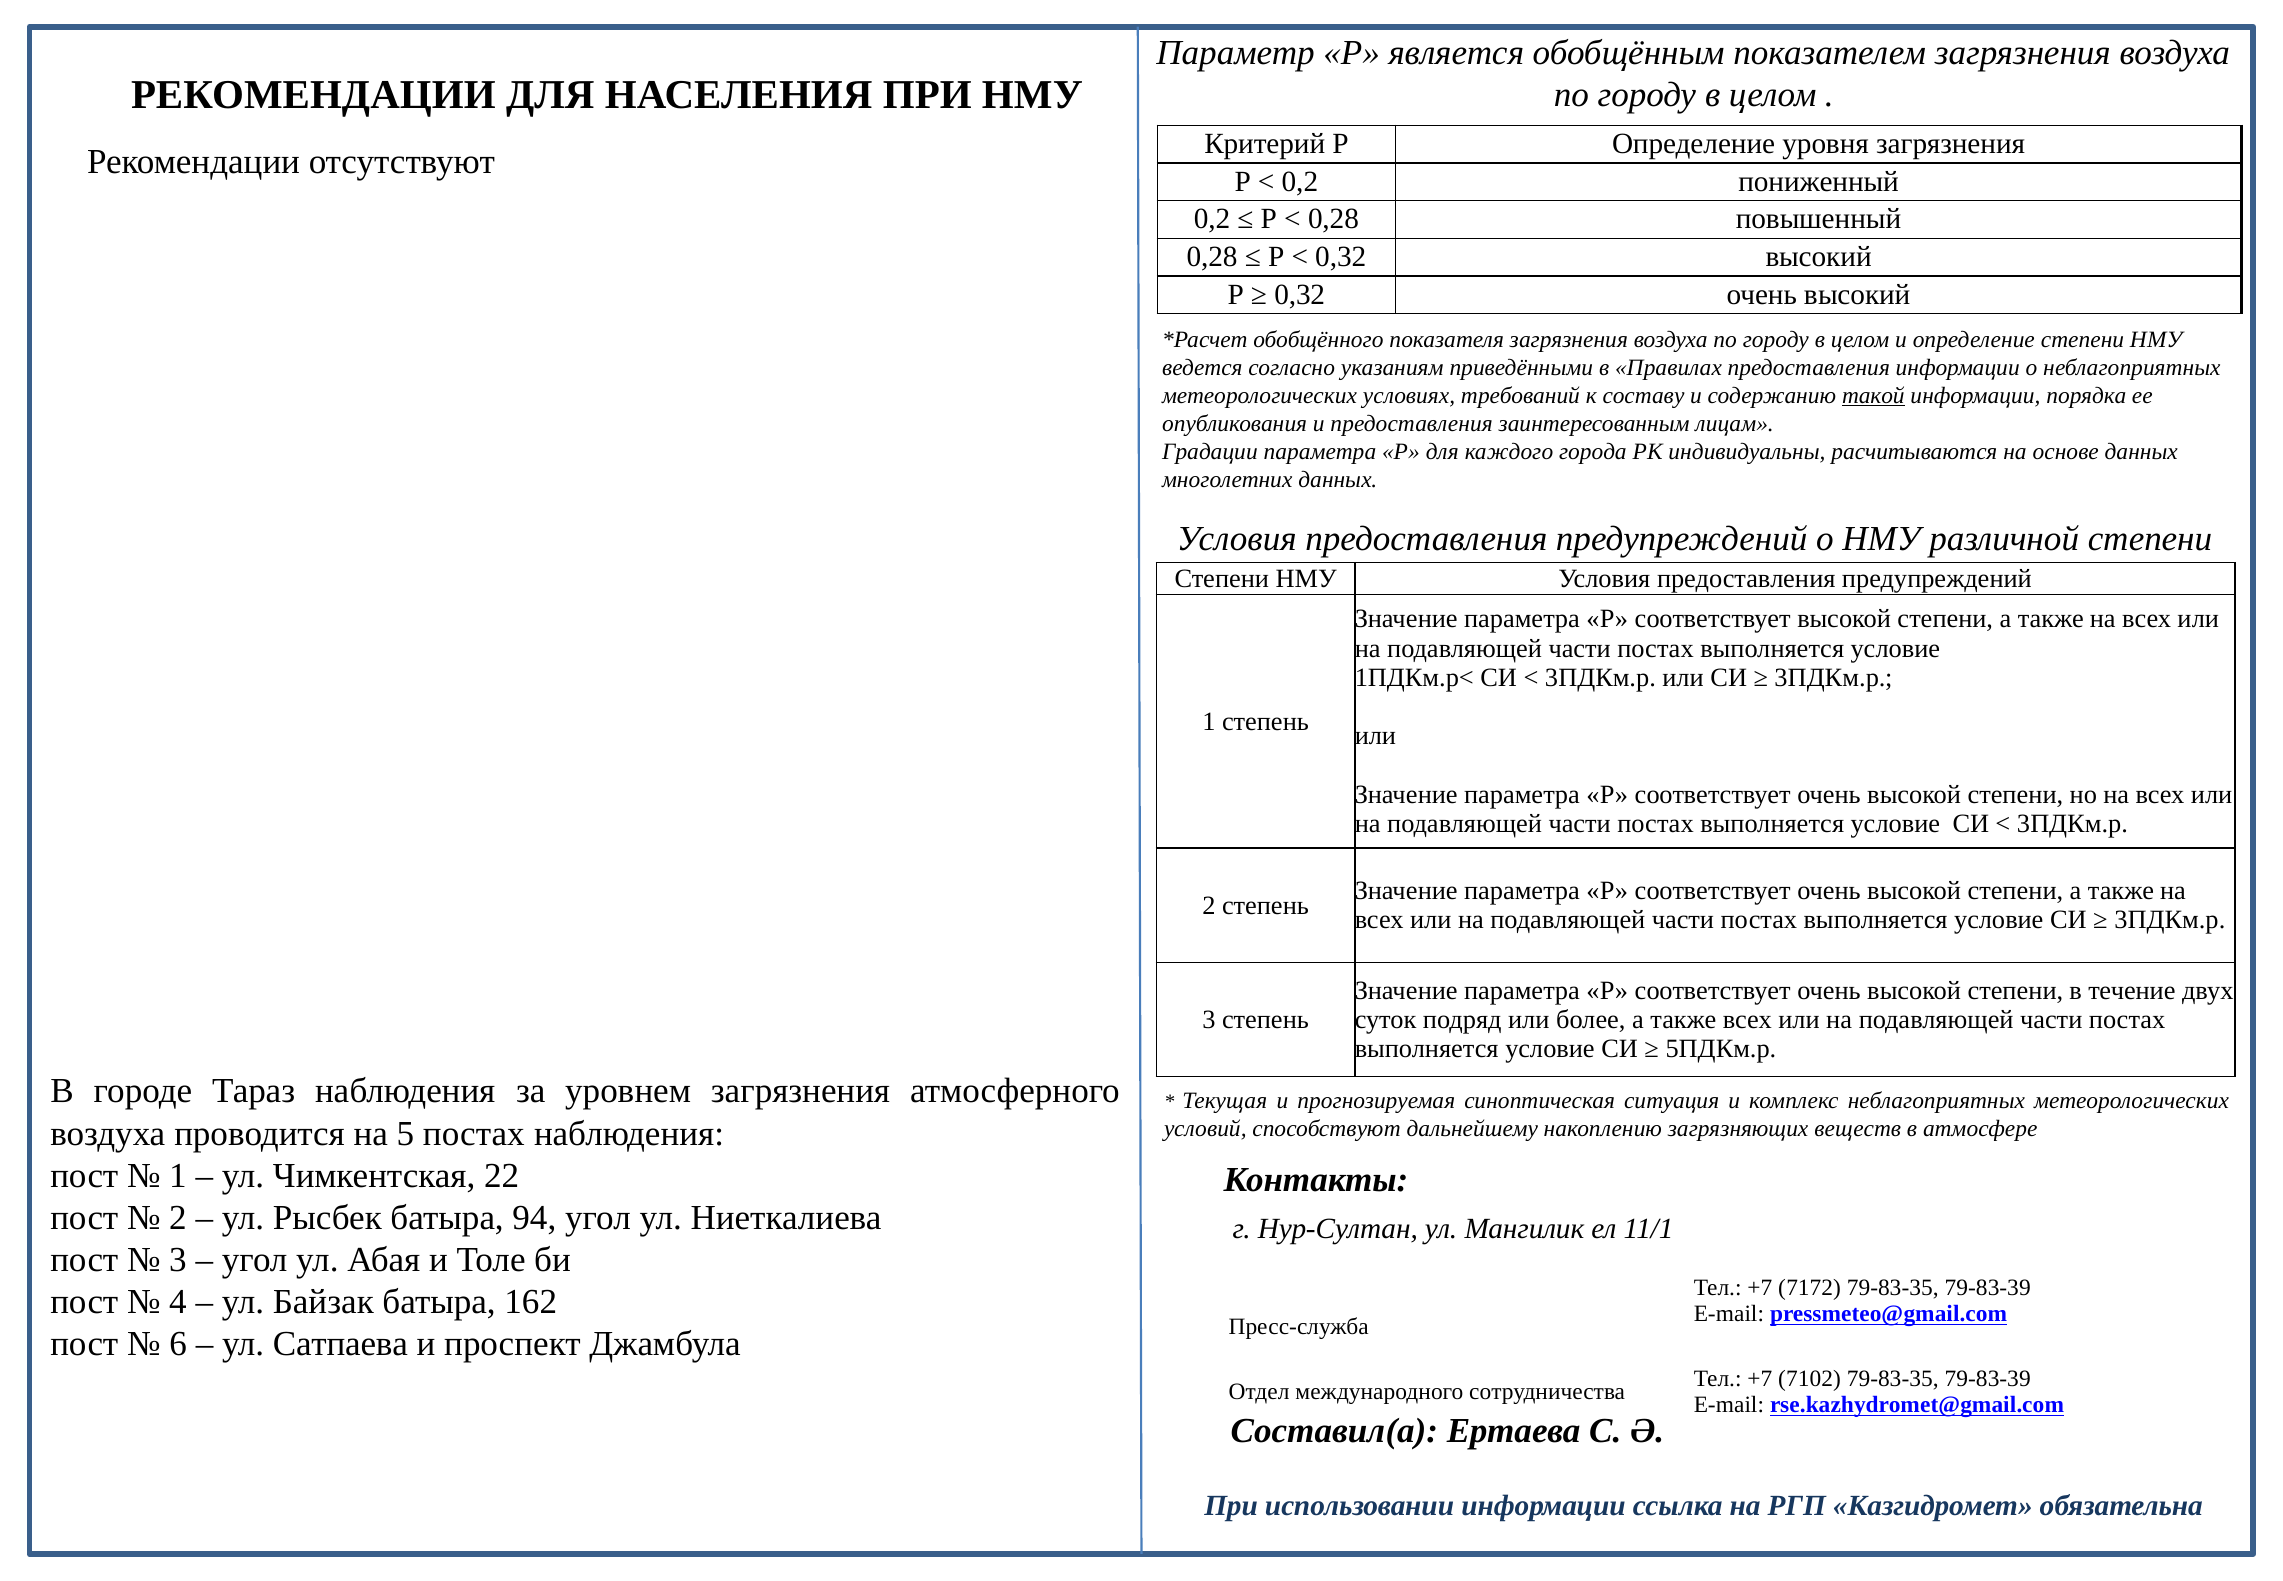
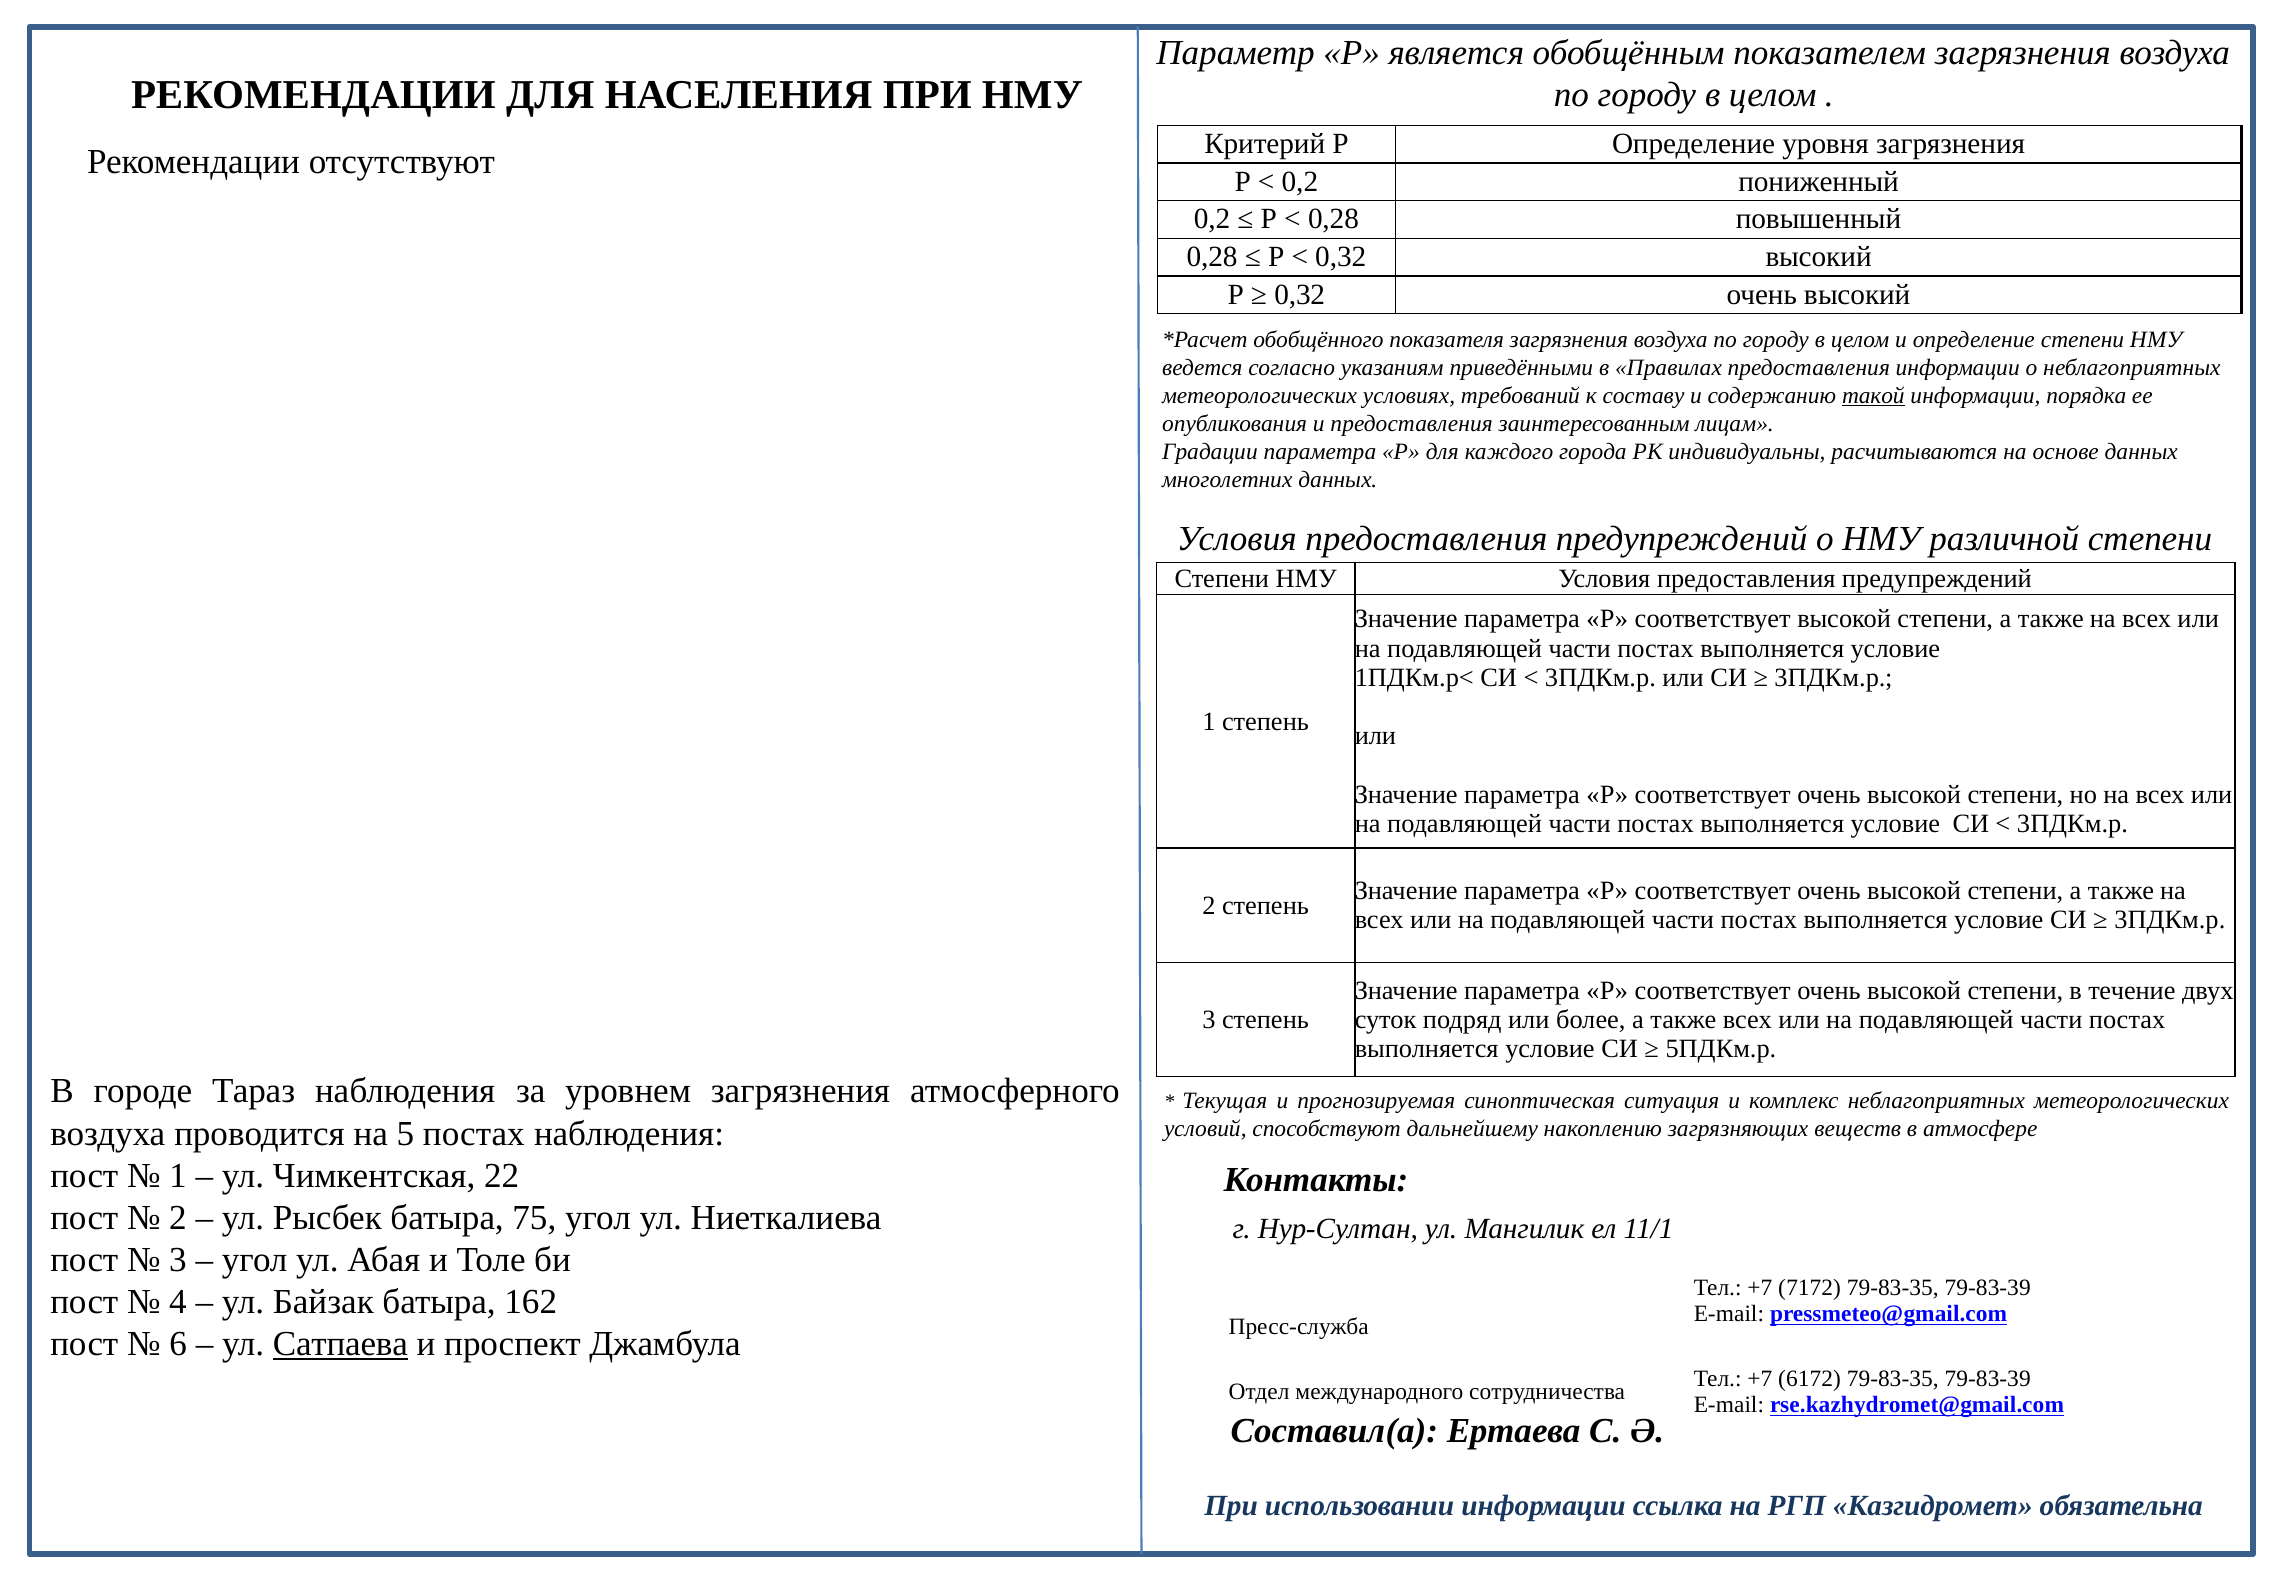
94: 94 -> 75
Сатпаева underline: none -> present
7102: 7102 -> 6172
